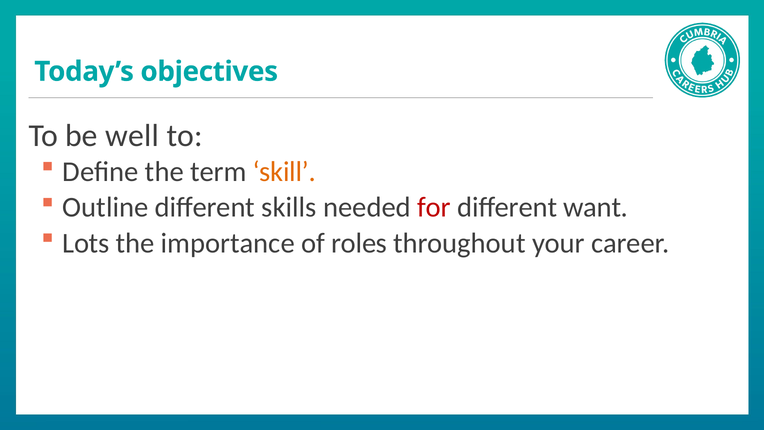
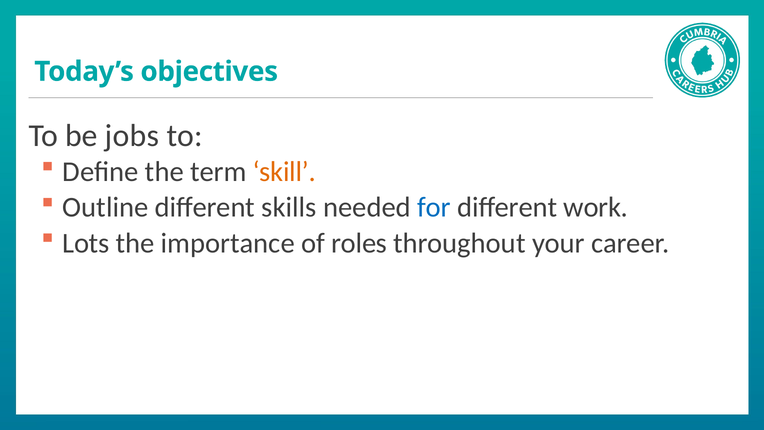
well: well -> jobs
for colour: red -> blue
want: want -> work
